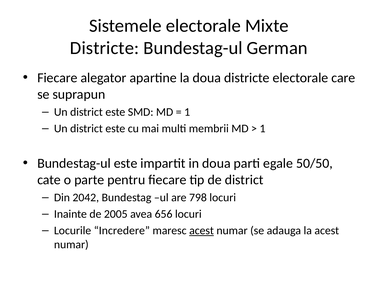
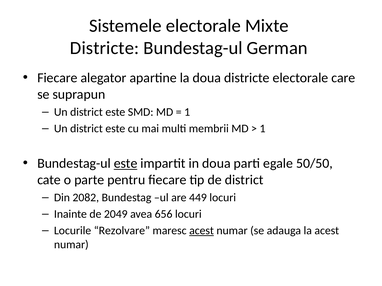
este at (126, 164) underline: none -> present
2042: 2042 -> 2082
798: 798 -> 449
2005: 2005 -> 2049
Incredere: Incredere -> Rezolvare
